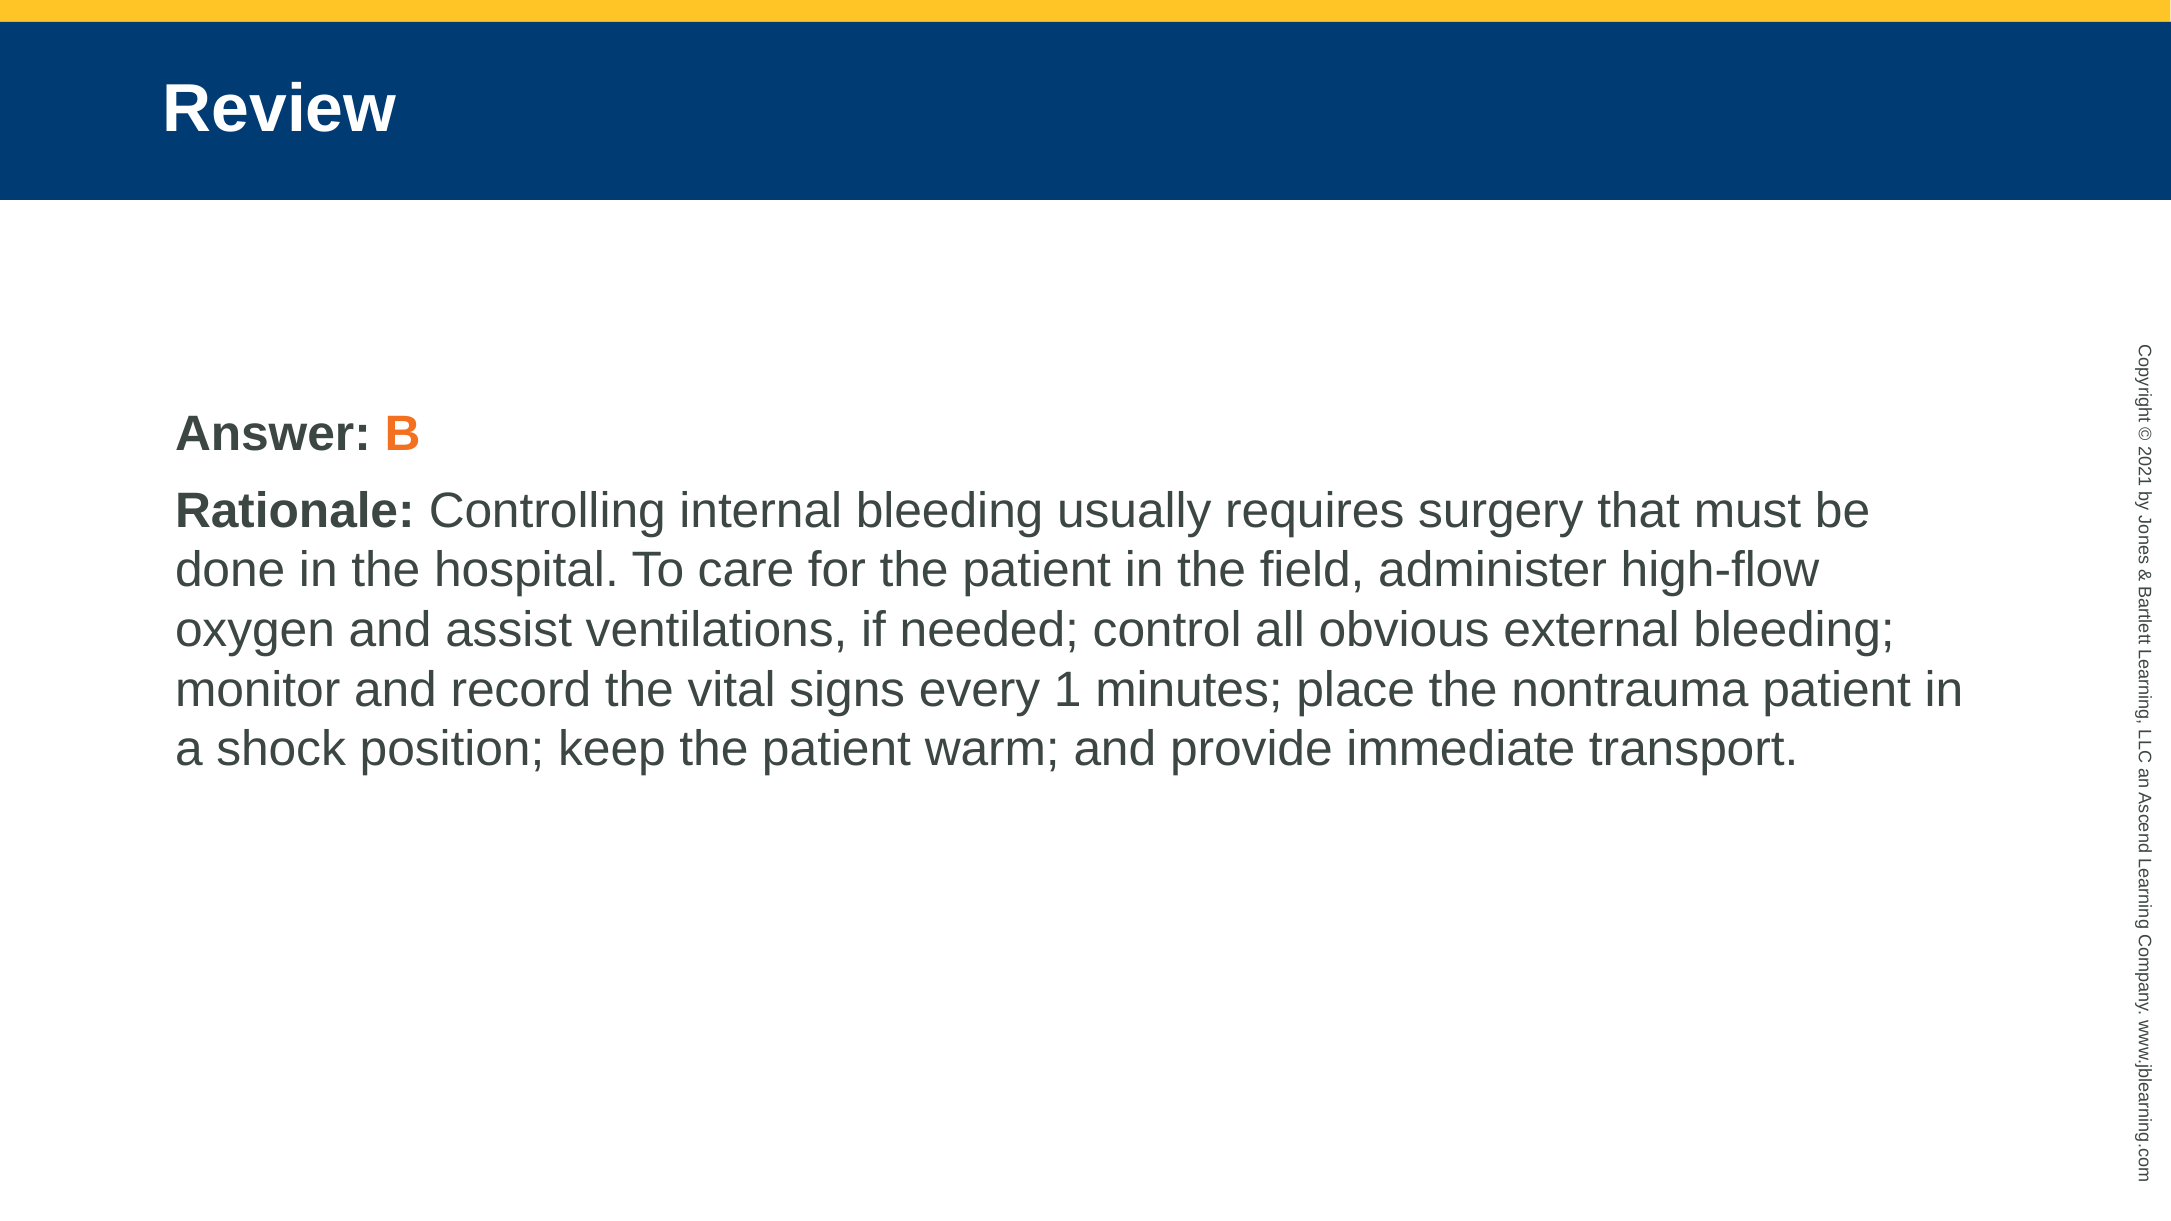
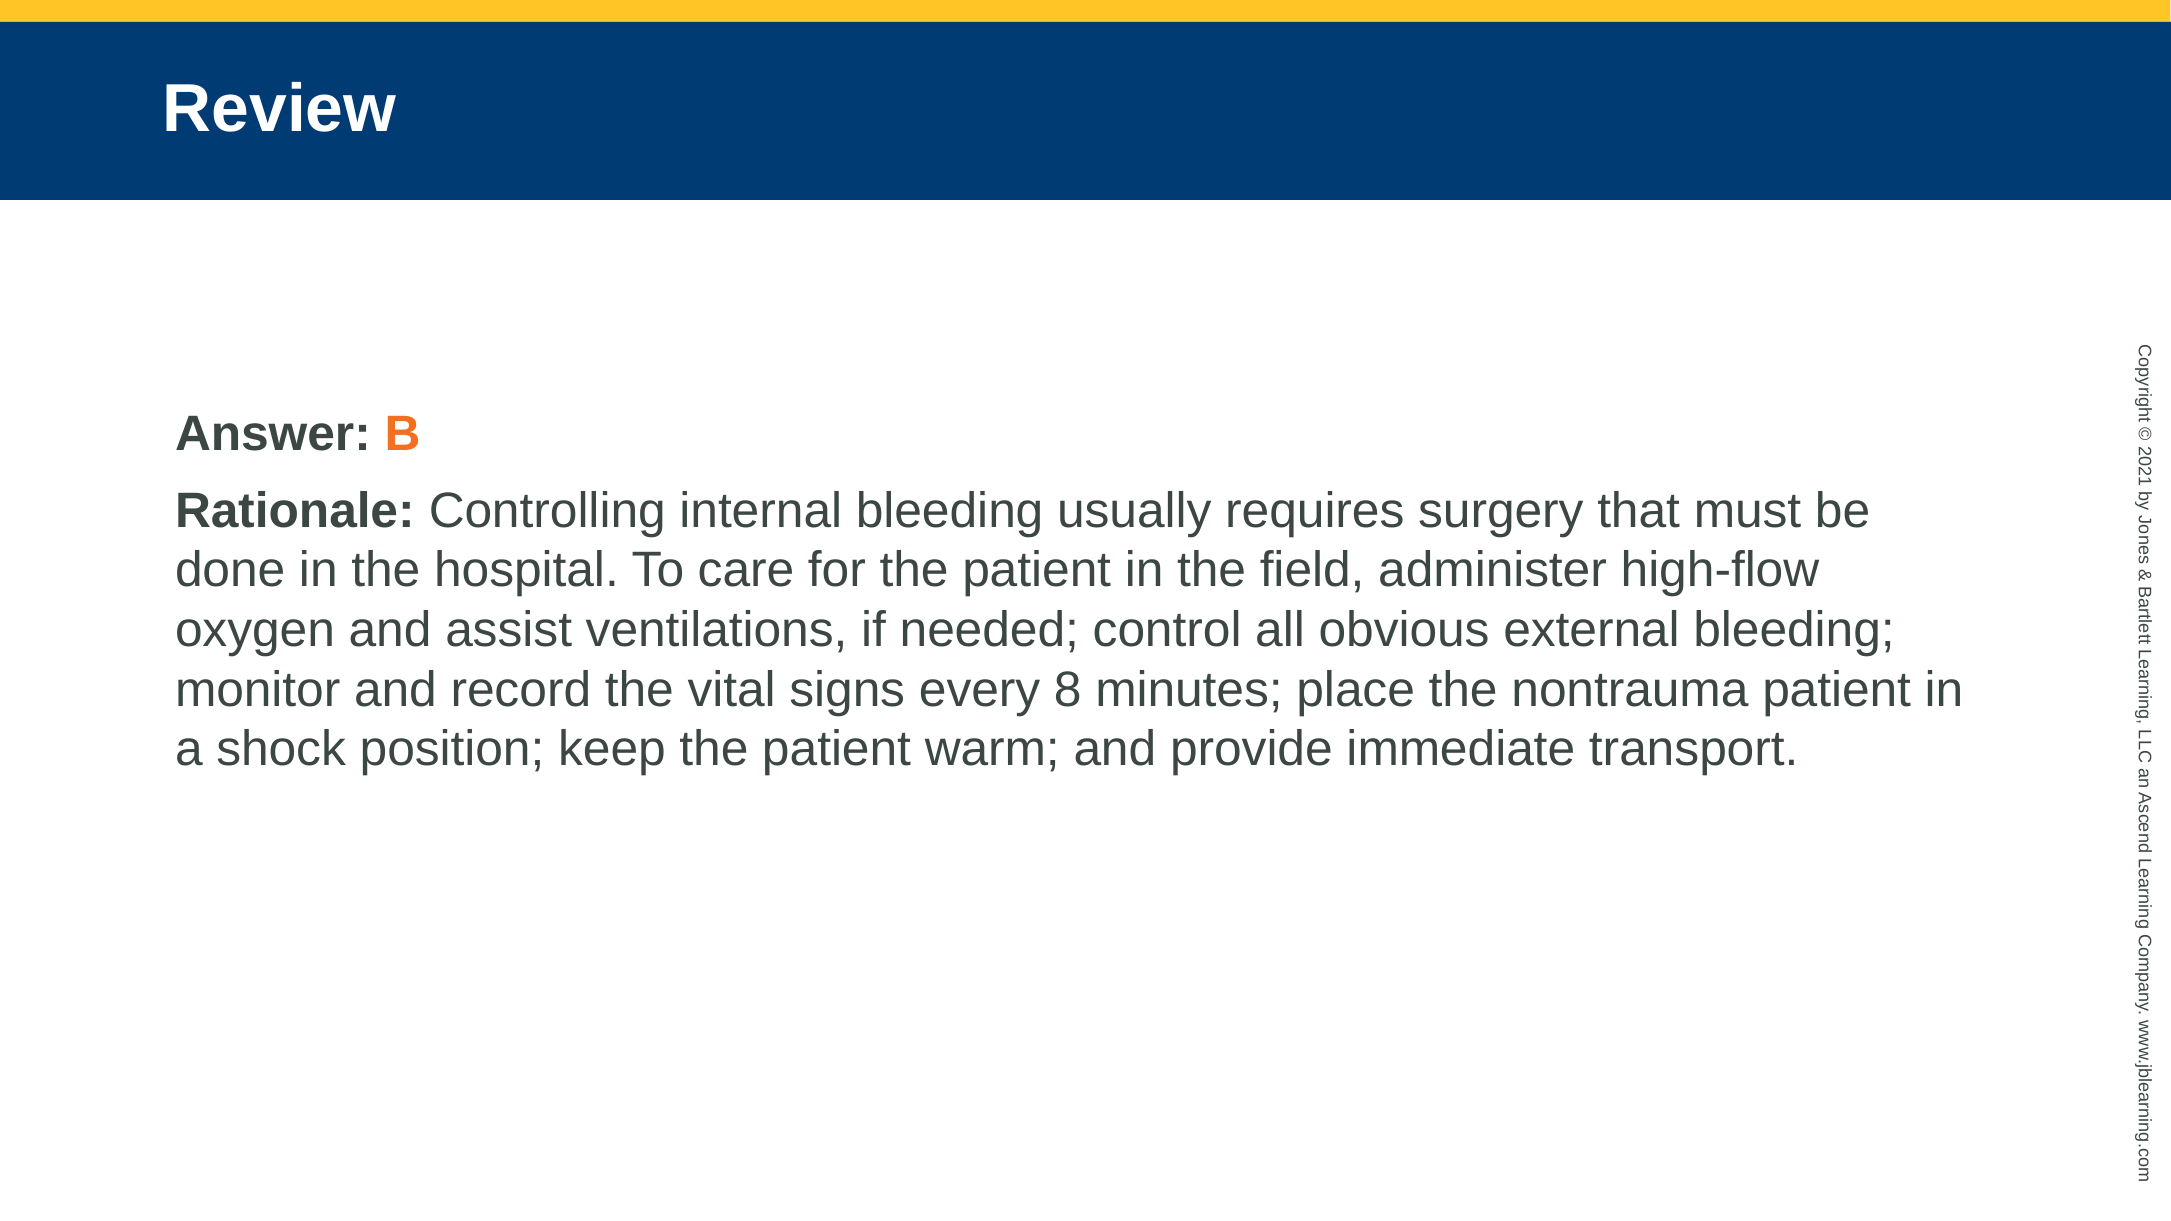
every 1: 1 -> 8
